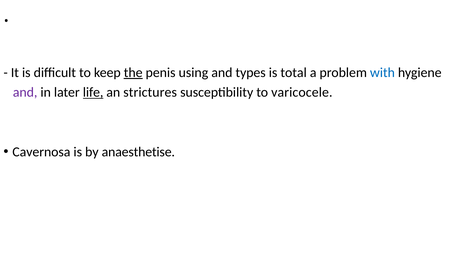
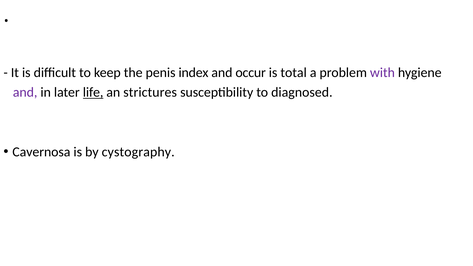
the underline: present -> none
using: using -> index
types: types -> occur
with colour: blue -> purple
varicocele: varicocele -> diagnosed
anaesthetise: anaesthetise -> cystography
